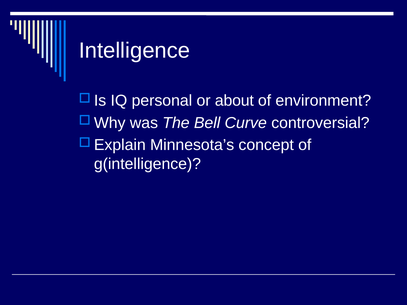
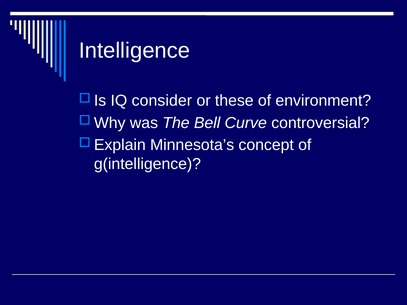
personal: personal -> consider
about: about -> these
